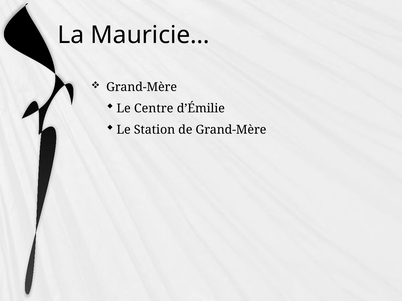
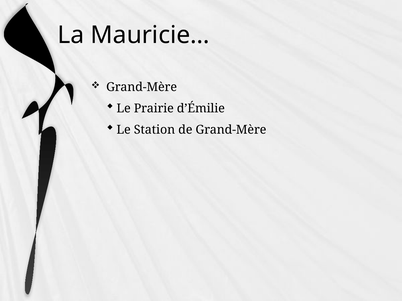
Centre: Centre -> Prairie
